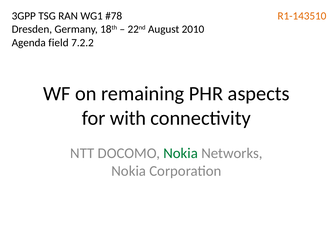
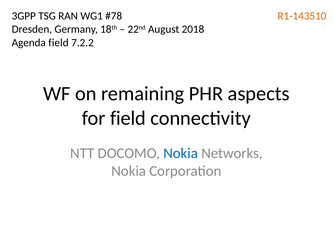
2010: 2010 -> 2018
for with: with -> field
Nokia at (181, 153) colour: green -> blue
